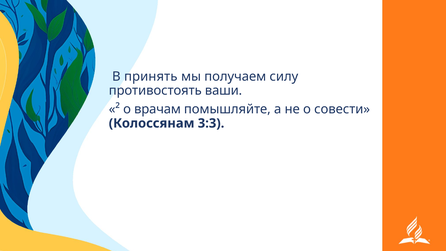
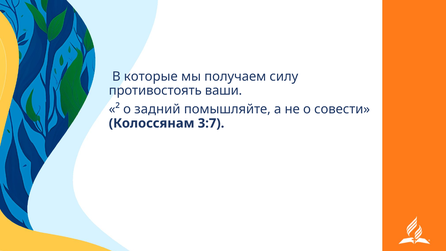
принять: принять -> которые
врачам: врачам -> задний
3:3: 3:3 -> 3:7
